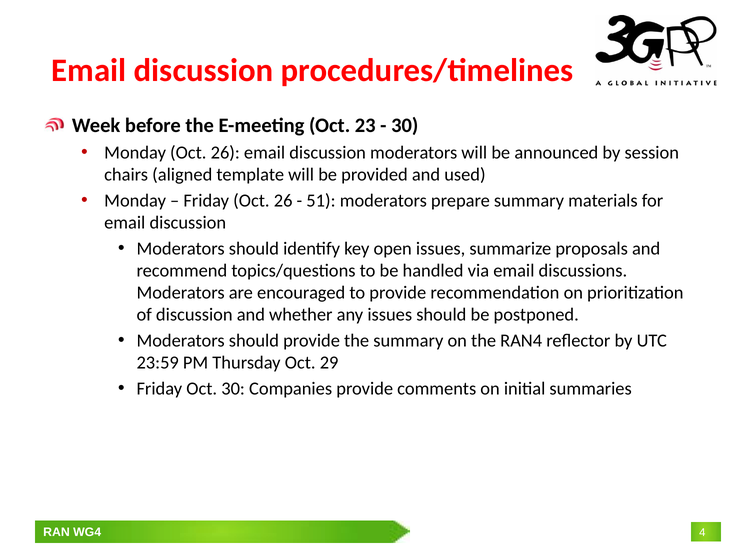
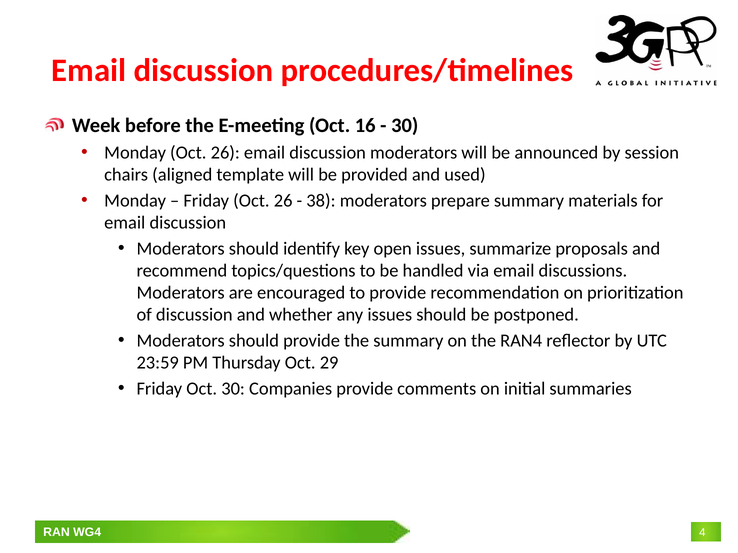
23: 23 -> 16
51: 51 -> 38
